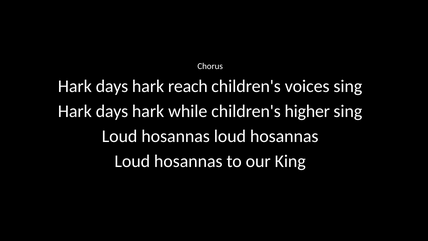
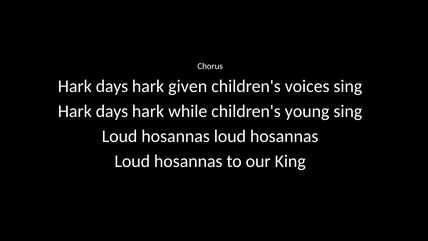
reach: reach -> given
higher: higher -> young
